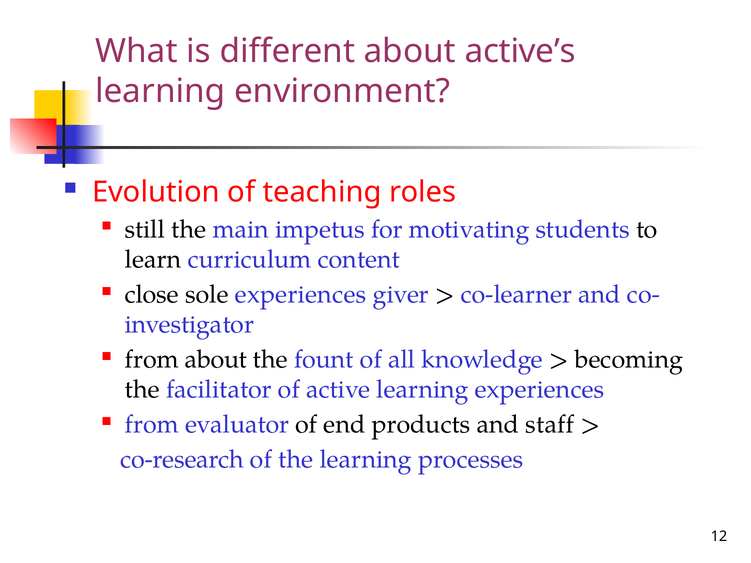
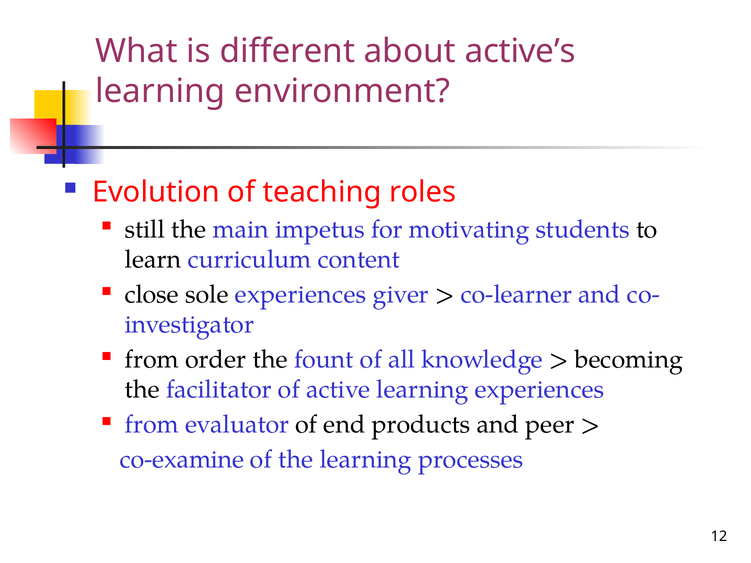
from about: about -> order
staff: staff -> peer
co-research: co-research -> co-examine
